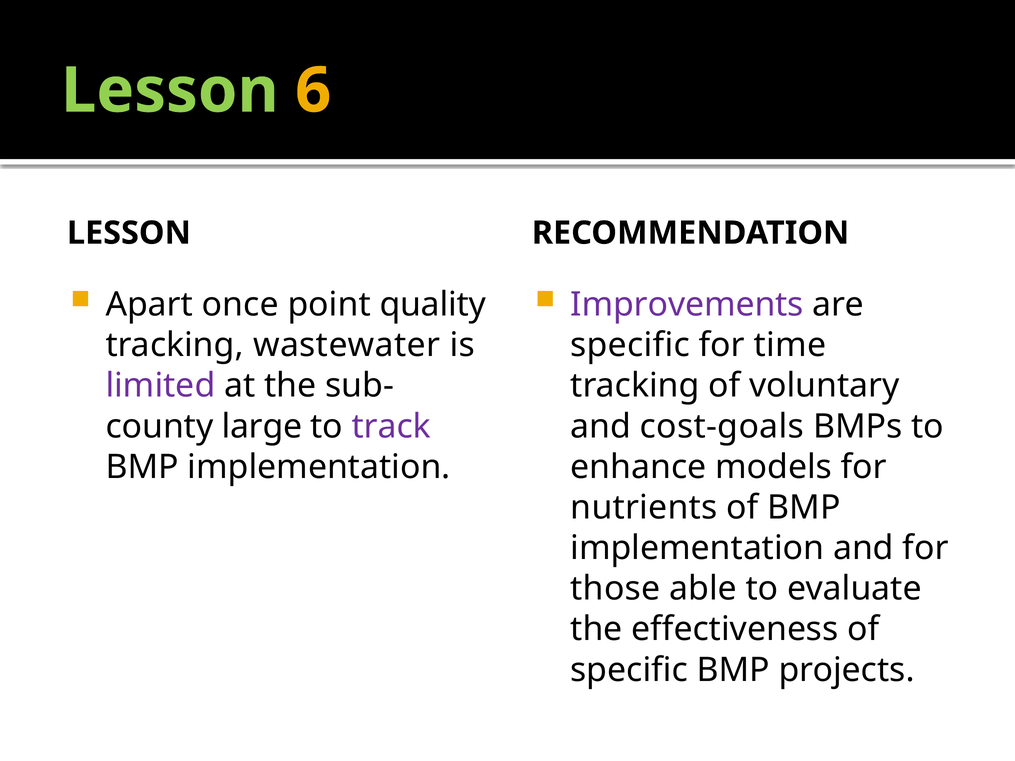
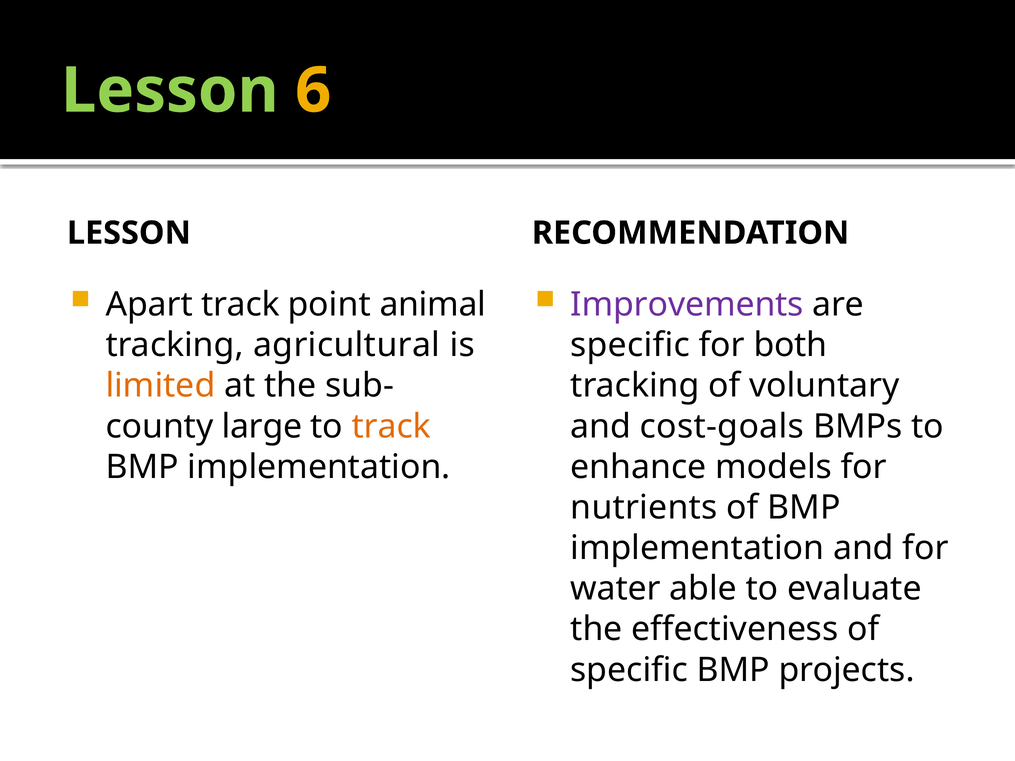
Apart once: once -> track
quality: quality -> animal
wastewater: wastewater -> agricultural
time: time -> both
limited colour: purple -> orange
track at (391, 427) colour: purple -> orange
those: those -> water
